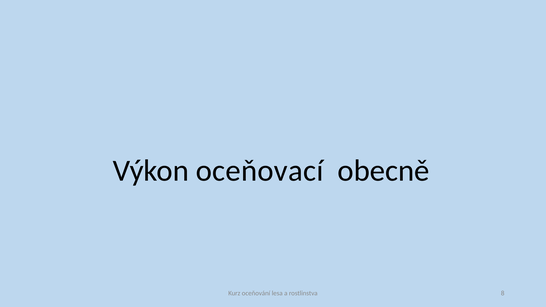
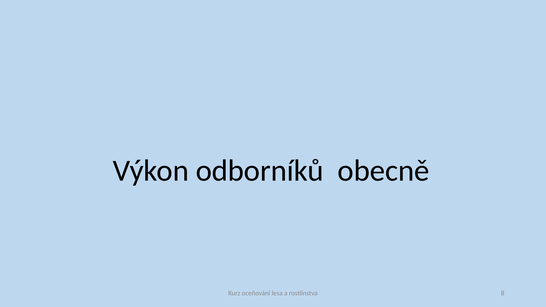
oceňovací: oceňovací -> odborníků
